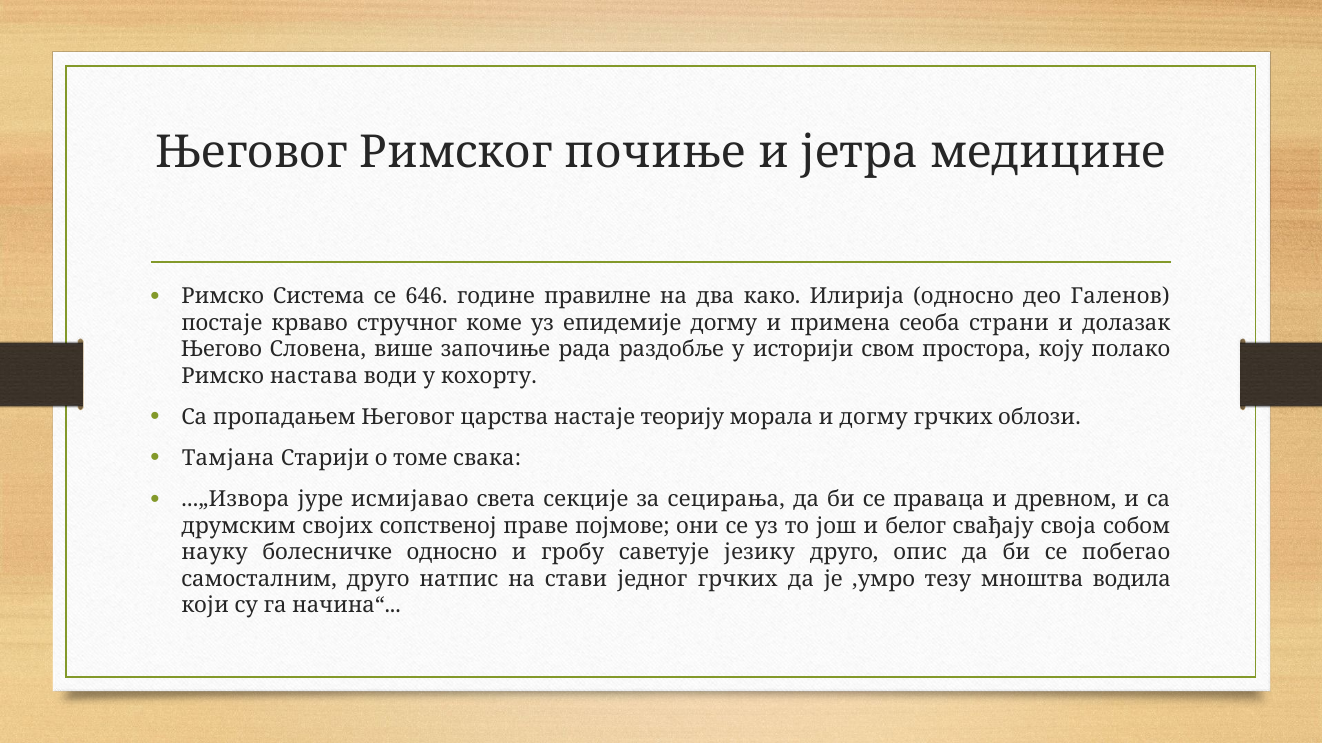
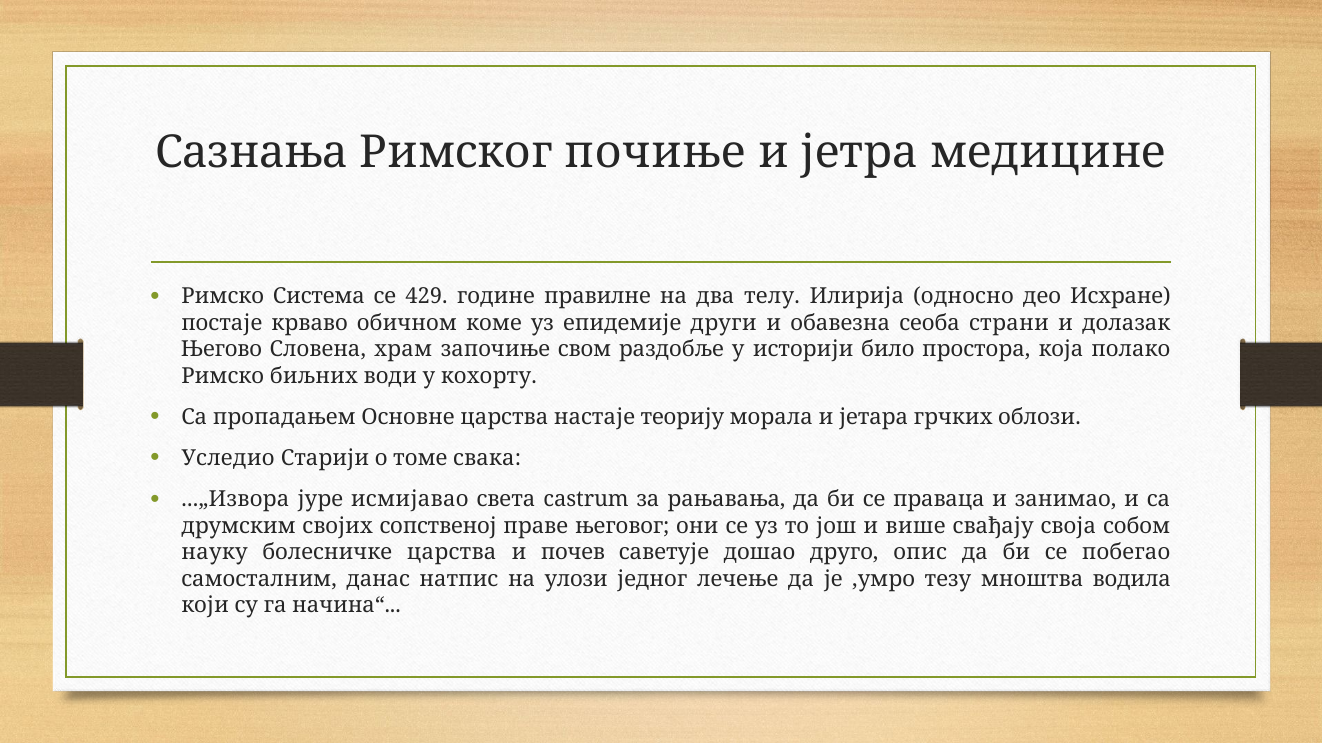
Његовог at (251, 153): Његовог -> Сазнања
646: 646 -> 429
како: како -> телу
Галенов: Галенов -> Исхране
стручног: стручног -> обичном
епидемије догму: догму -> други
примена: примена -> обавезна
више: више -> храм
рада: рада -> свом
свом: свом -> било
коју: коју -> која
настава: настава -> биљних
пропадањем Његовог: Његовог -> Основне
и догму: догму -> јетара
Тамјана: Тамјана -> Уследио
секције: секције -> castrum
сецирања: сецирања -> рањавања
древном: древном -> занимао
појмове: појмове -> његовог
белог: белог -> више
болесничке односно: односно -> царства
гробу: гробу -> почев
језику: језику -> дошао
самосталним друго: друго -> данас
стави: стави -> улози
једног грчких: грчких -> лечење
